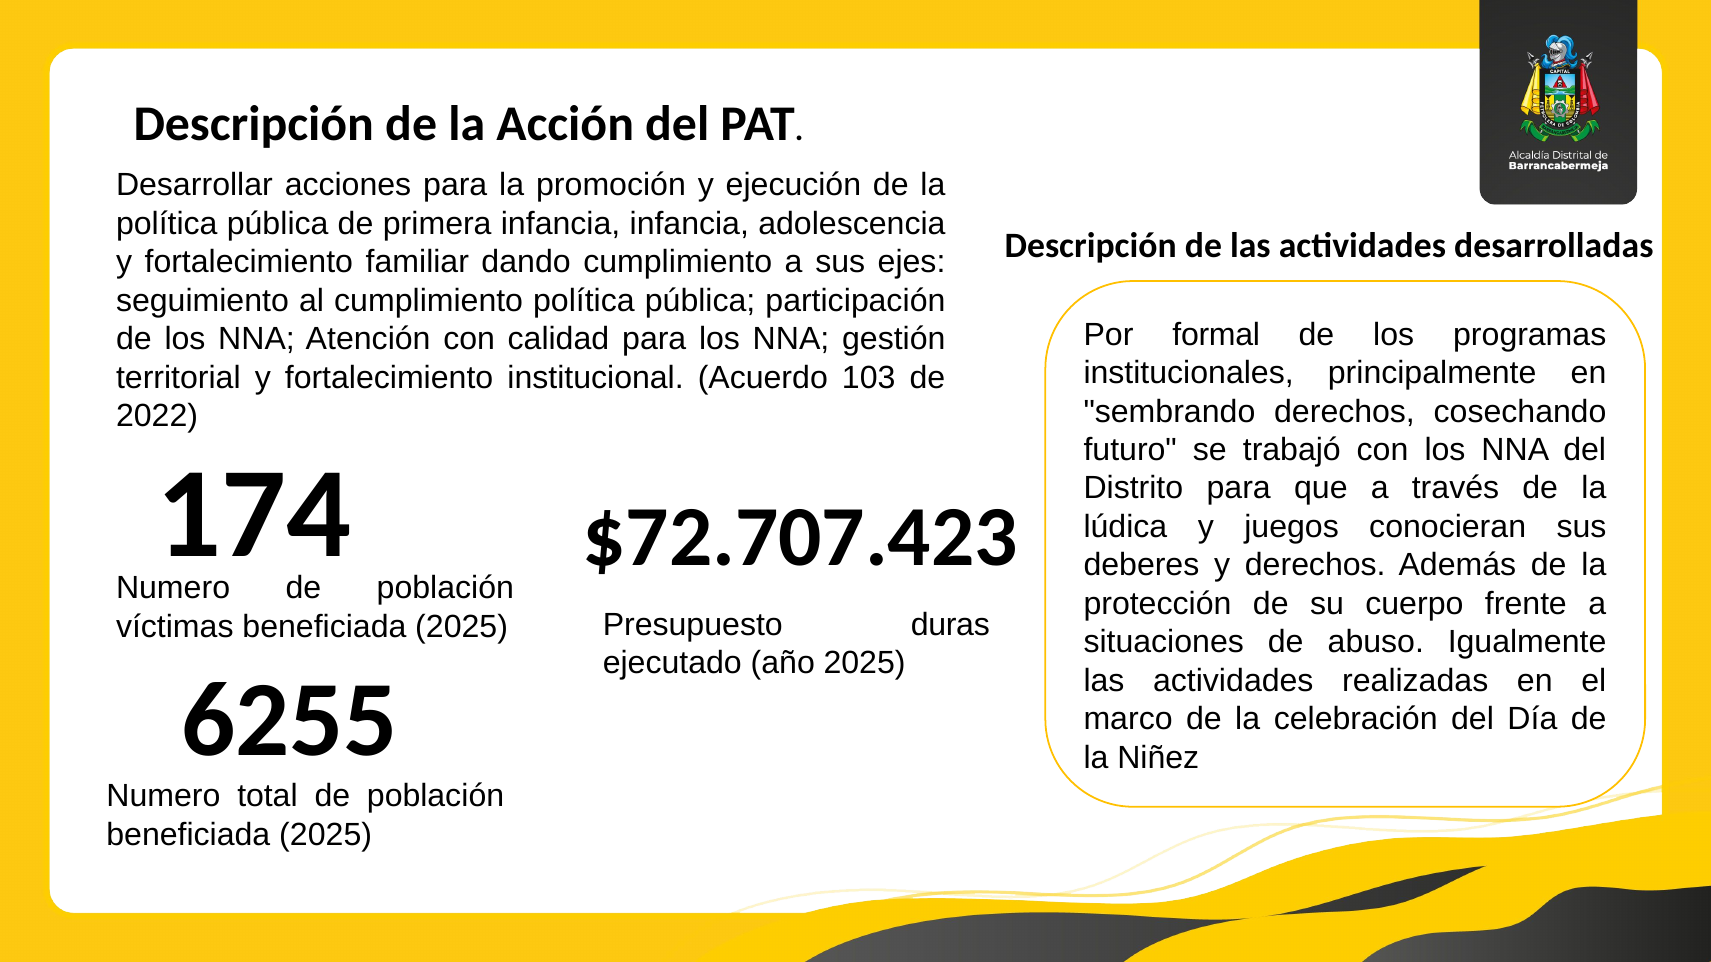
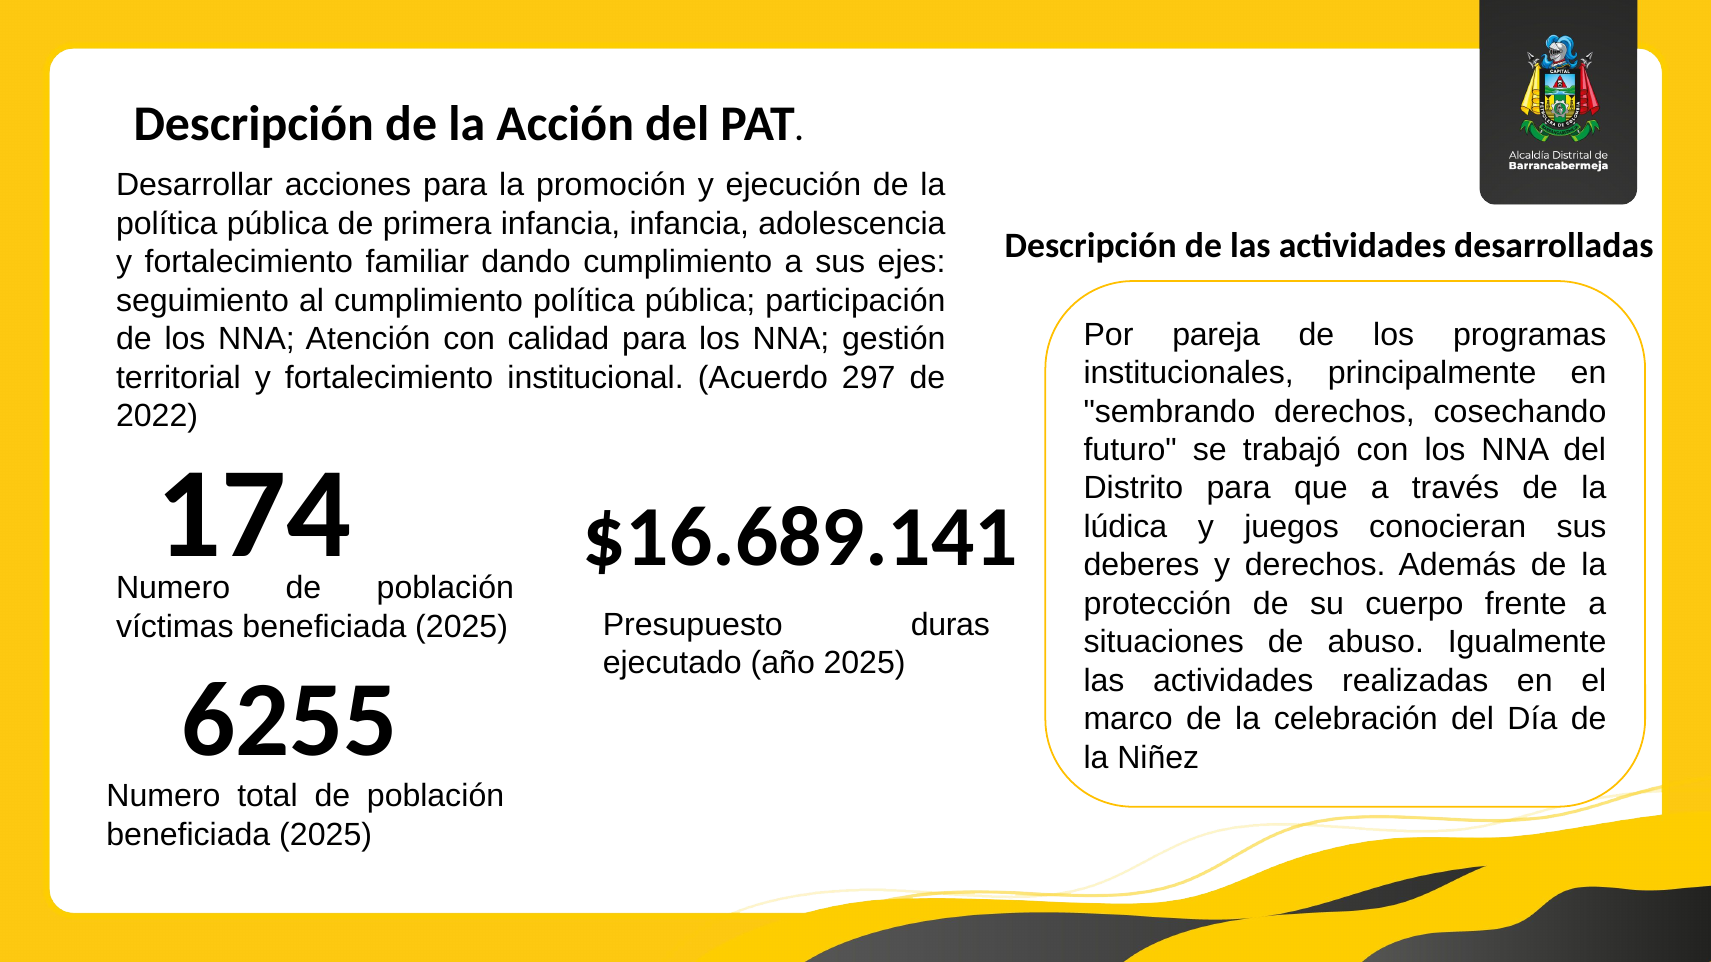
formal: formal -> pareja
103: 103 -> 297
$72.707.423: $72.707.423 -> $16.689.141
